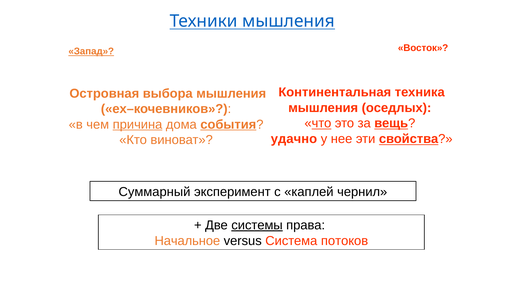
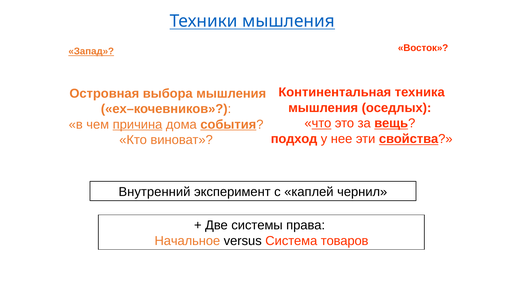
удачно: удачно -> подход
Суммарный: Суммарный -> Внутренний
системы underline: present -> none
потоков: потоков -> товаров
